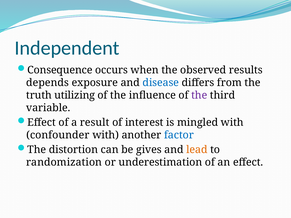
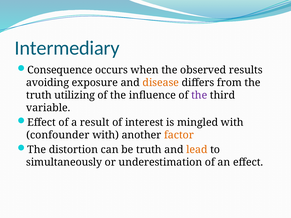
Independent: Independent -> Intermediary
depends: depends -> avoiding
disease colour: blue -> orange
factor colour: blue -> orange
be gives: gives -> truth
randomization: randomization -> simultaneously
